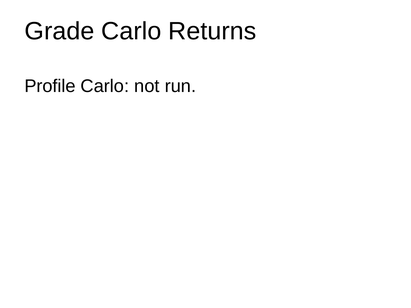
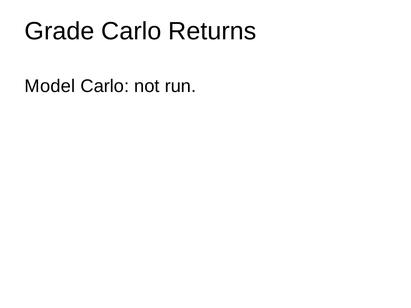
Profile: Profile -> Model
